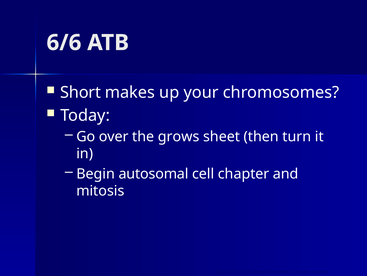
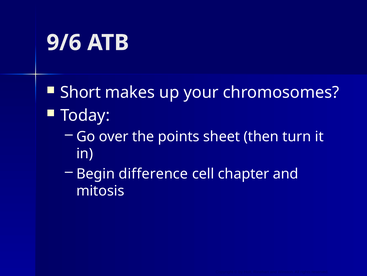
6/6: 6/6 -> 9/6
grows: grows -> points
autosomal: autosomal -> difference
